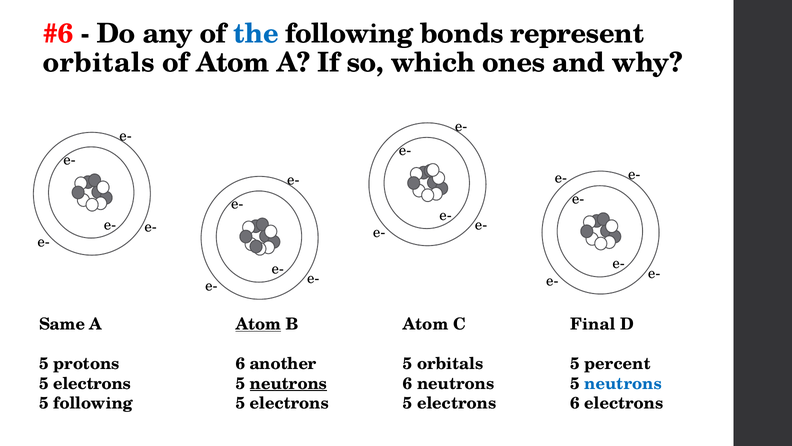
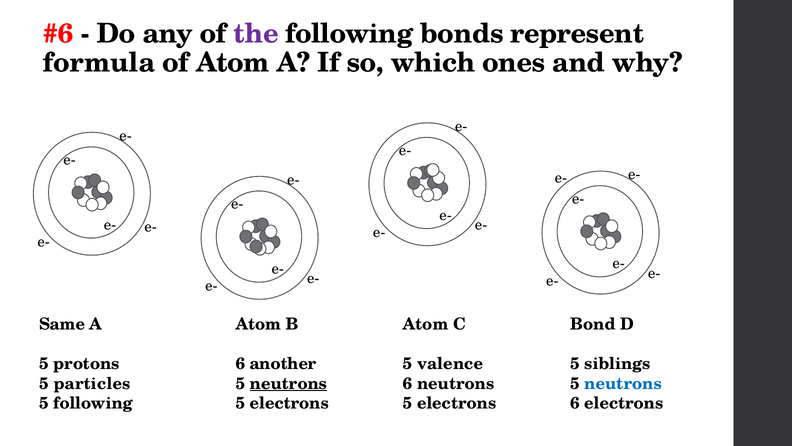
the colour: blue -> purple
orbitals at (99, 63): orbitals -> formula
Atom at (258, 324) underline: present -> none
Final: Final -> Bond
5 orbitals: orbitals -> valence
percent: percent -> siblings
electrons at (92, 383): electrons -> particles
